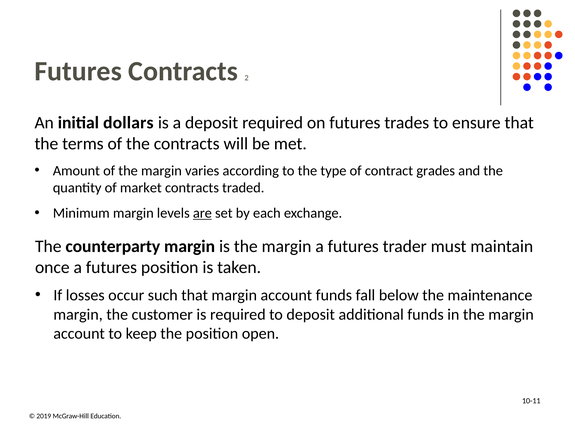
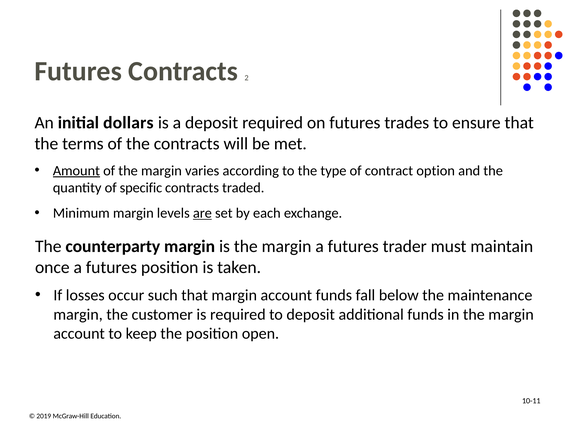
Amount underline: none -> present
grades: grades -> option
market: market -> specific
